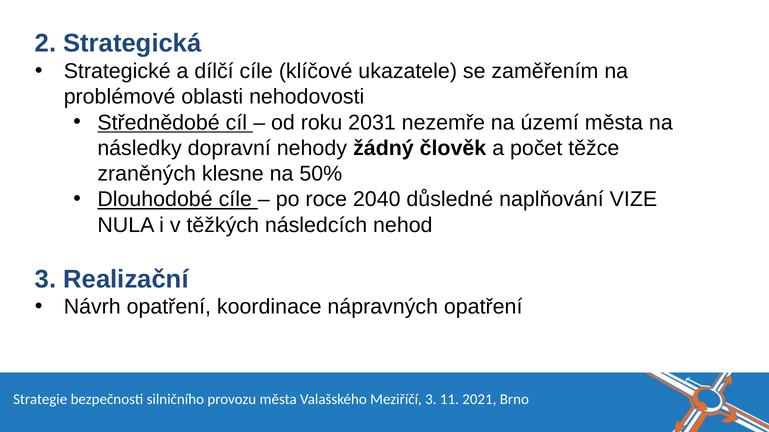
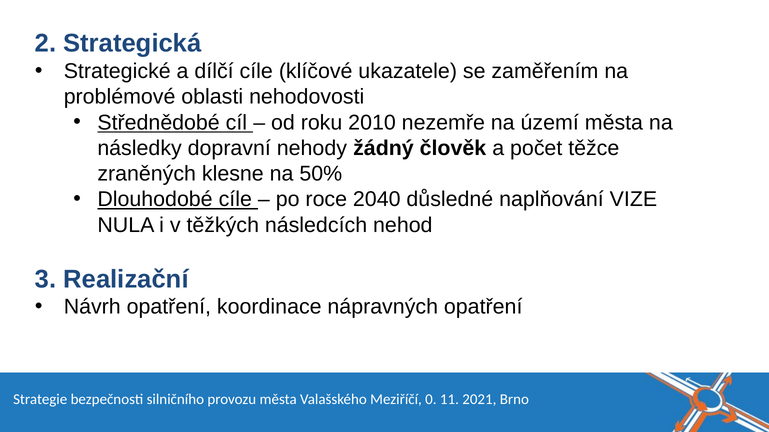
2031: 2031 -> 2010
Meziříčí 3: 3 -> 0
